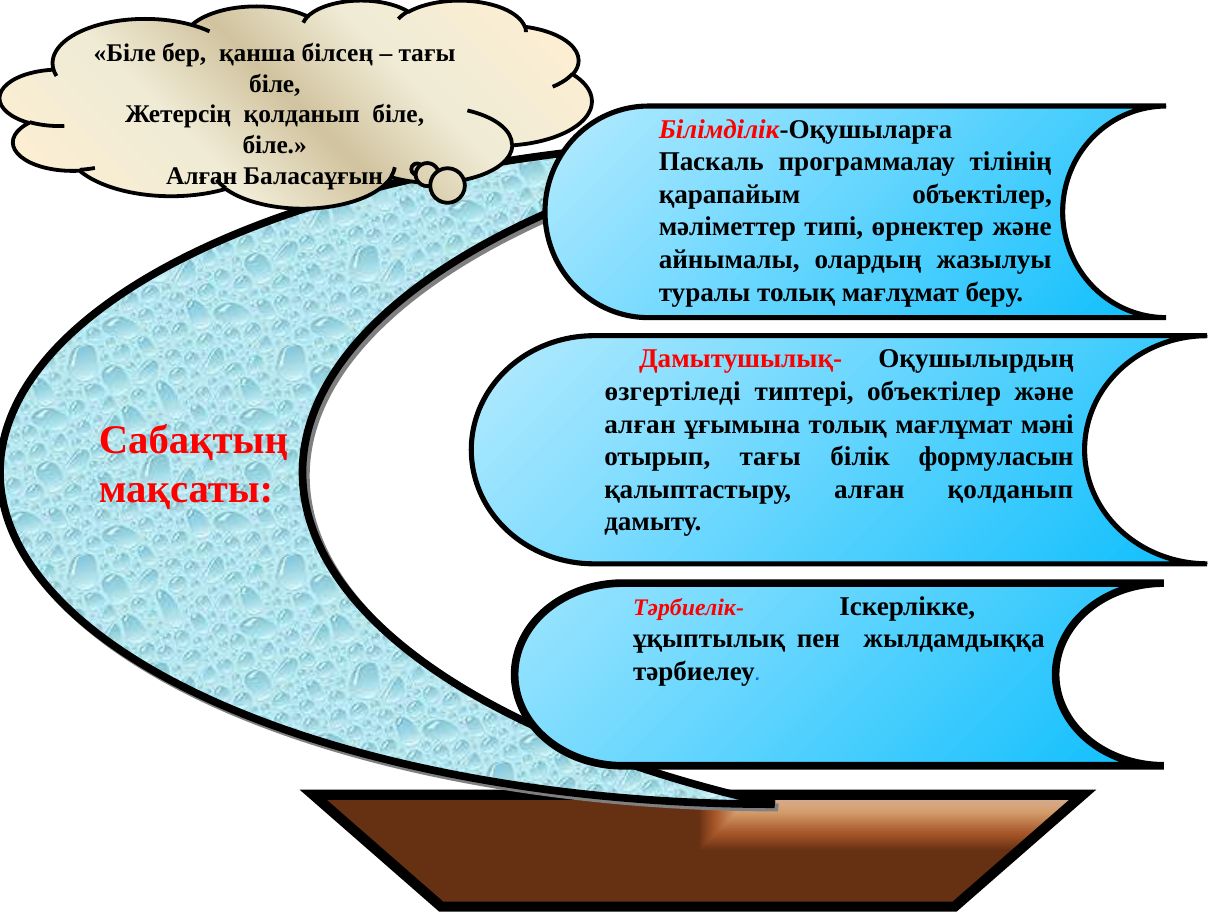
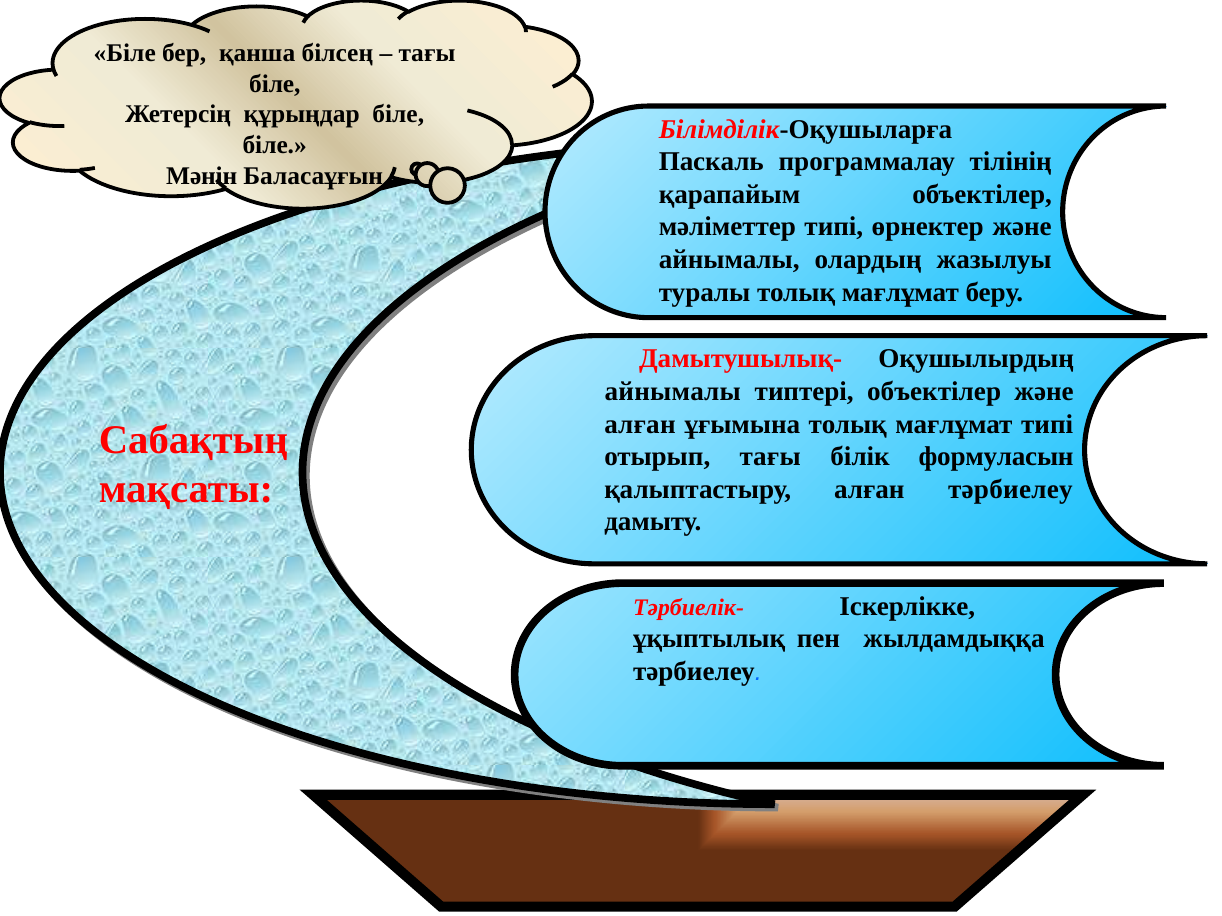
Жетерсің қолданып: қолданып -> құрыңдар
Алған at (202, 176): Алған -> Мәнін
өзгертіледі at (673, 392): өзгертіледі -> айнымалы
мағлұмат мәні: мәні -> типі
алған қолданып: қолданып -> тәрбиелеу
